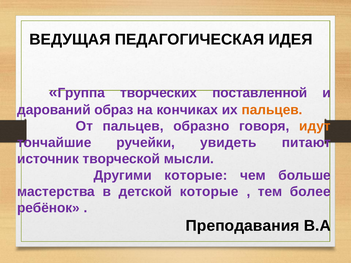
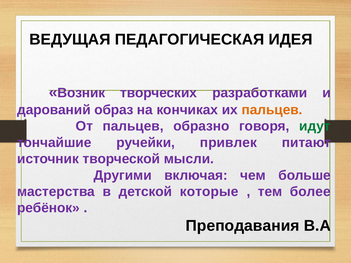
Группа: Группа -> Возник
поставленной: поставленной -> разработками
идут colour: orange -> green
увидеть: увидеть -> привлек
Другими которые: которые -> включая
